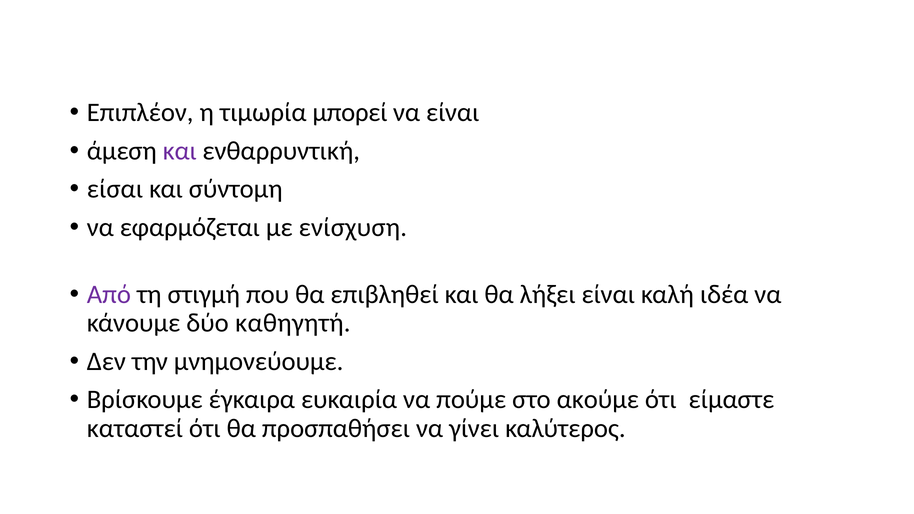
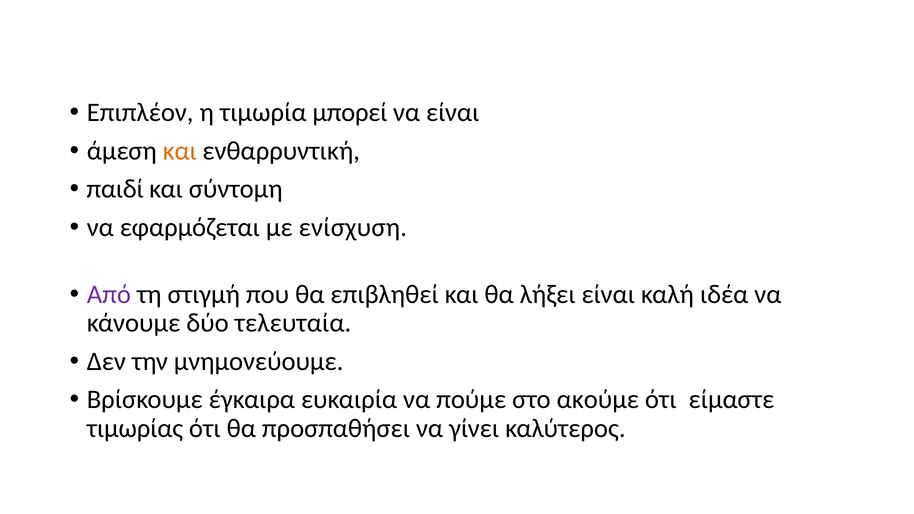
και at (180, 151) colour: purple -> orange
είσαι: είσαι -> παιδί
καθηγητή: καθηγητή -> τελευταία
καταστεί: καταστεί -> τιμωρίας
